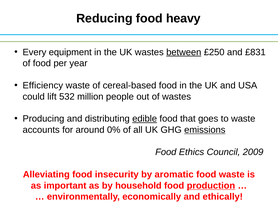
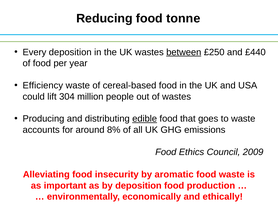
heavy: heavy -> tonne
Every equipment: equipment -> deposition
£831: £831 -> £440
532: 532 -> 304
0%: 0% -> 8%
emissions underline: present -> none
by household: household -> deposition
production underline: present -> none
